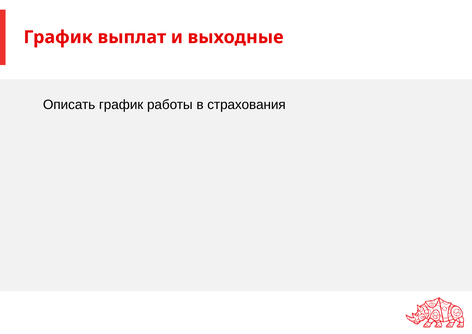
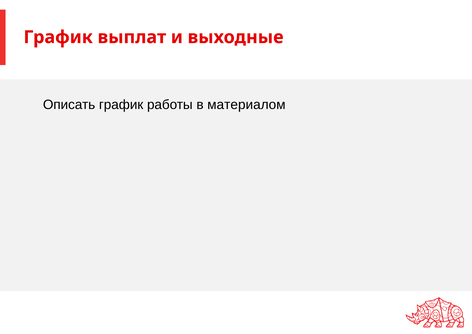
страхования: страхования -> материалом
